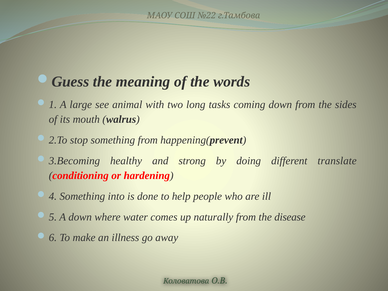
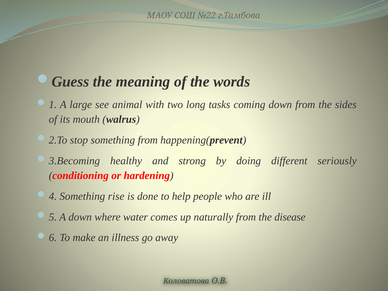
translate: translate -> seriously
into: into -> rise
